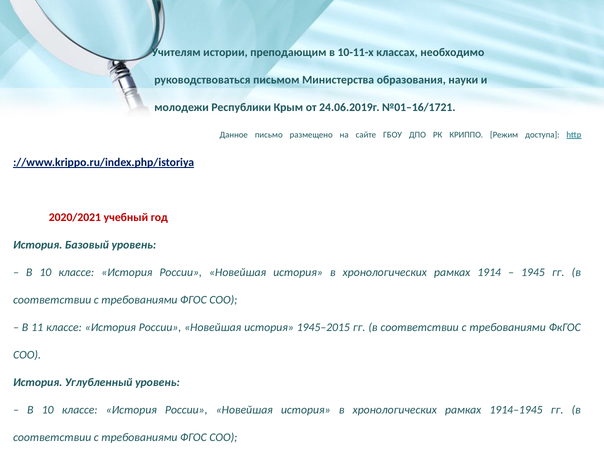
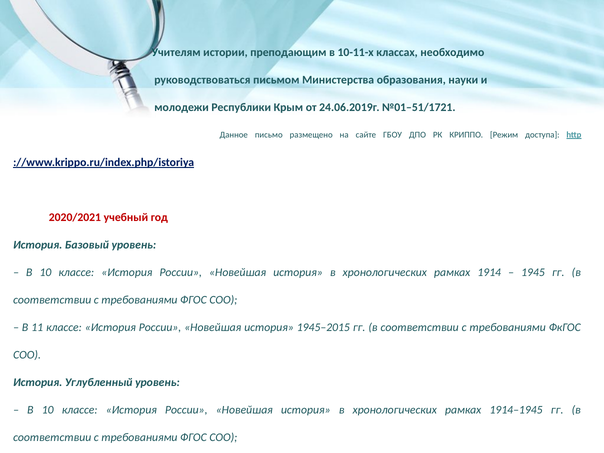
№01–16/1721: №01–16/1721 -> №01–51/1721
